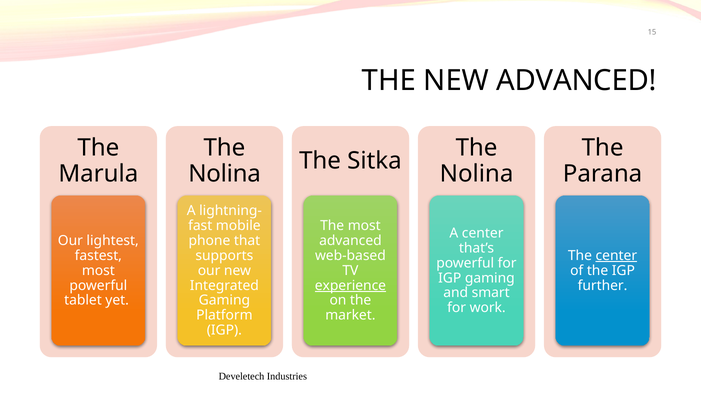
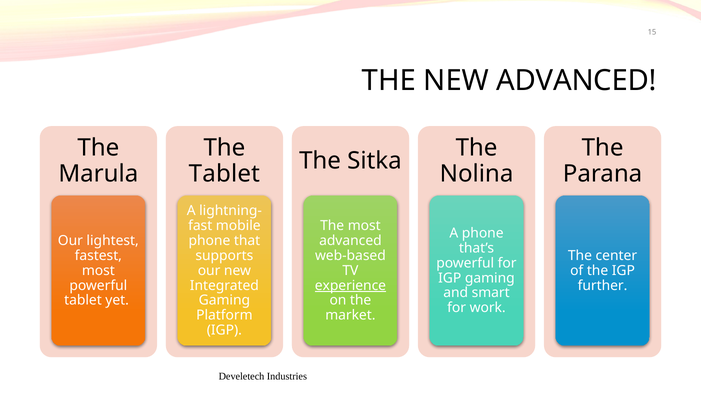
Nolina at (225, 174): Nolina -> Tablet
A center: center -> phone
center at (616, 256) underline: present -> none
